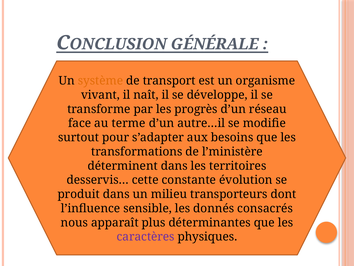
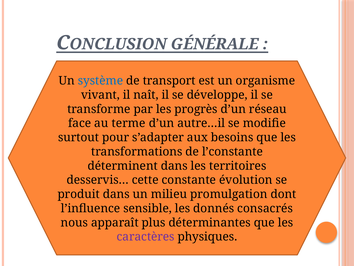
système colour: orange -> blue
l’ministère: l’ministère -> l’constante
transporteurs: transporteurs -> promulgation
